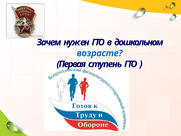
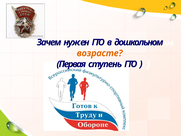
возрасте colour: blue -> orange
